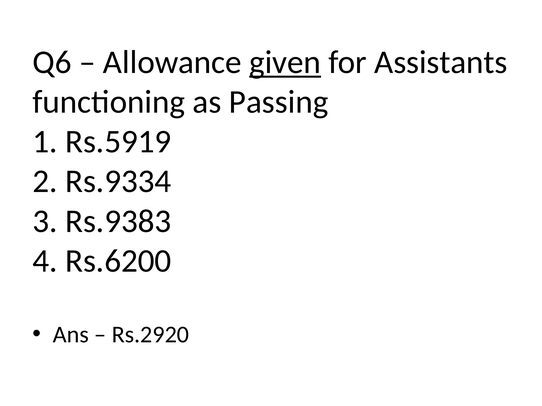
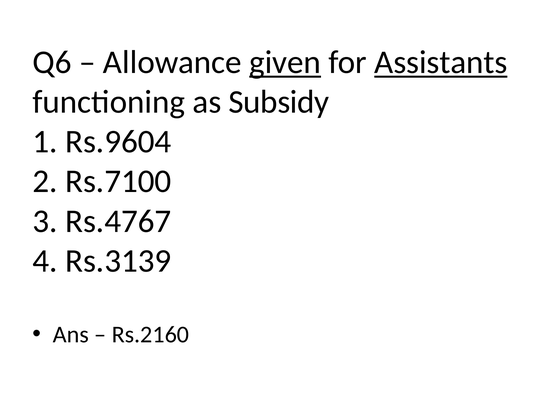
Assistants underline: none -> present
Passing: Passing -> Subsidy
Rs.5919: Rs.5919 -> Rs.9604
Rs.9334: Rs.9334 -> Rs.7100
Rs.9383: Rs.9383 -> Rs.4767
Rs.6200: Rs.6200 -> Rs.3139
Rs.2920: Rs.2920 -> Rs.2160
